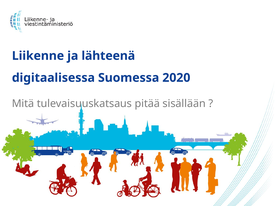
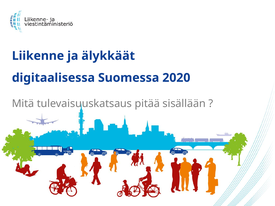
lähteenä: lähteenä -> älykkäät
